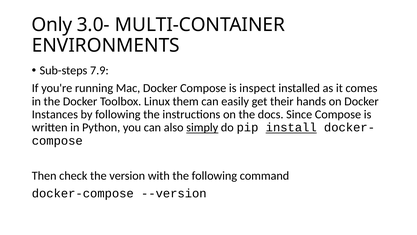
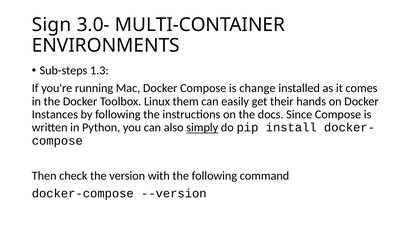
Only: Only -> Sign
7.9: 7.9 -> 1.3
inspect: inspect -> change
install underline: present -> none
